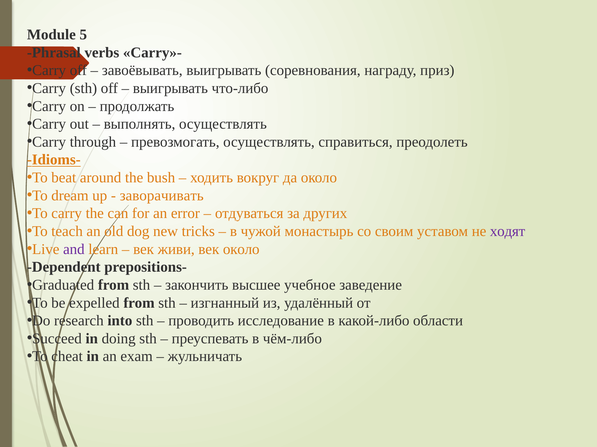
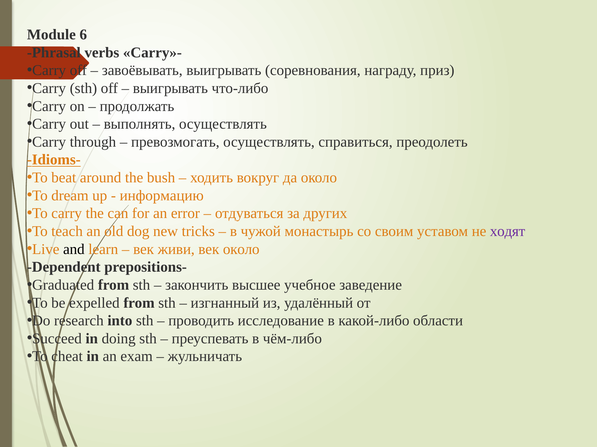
5: 5 -> 6
заворачивать: заворачивать -> информацию
and colour: purple -> black
